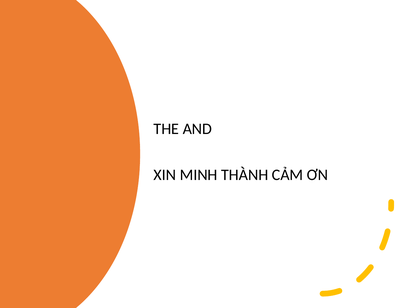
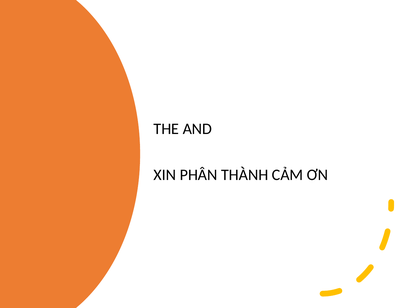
MINH: MINH -> PHÂN
